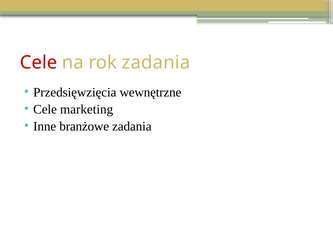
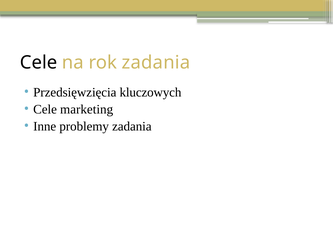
Cele at (39, 62) colour: red -> black
wewnętrzne: wewnętrzne -> kluczowych
branżowe: branżowe -> problemy
